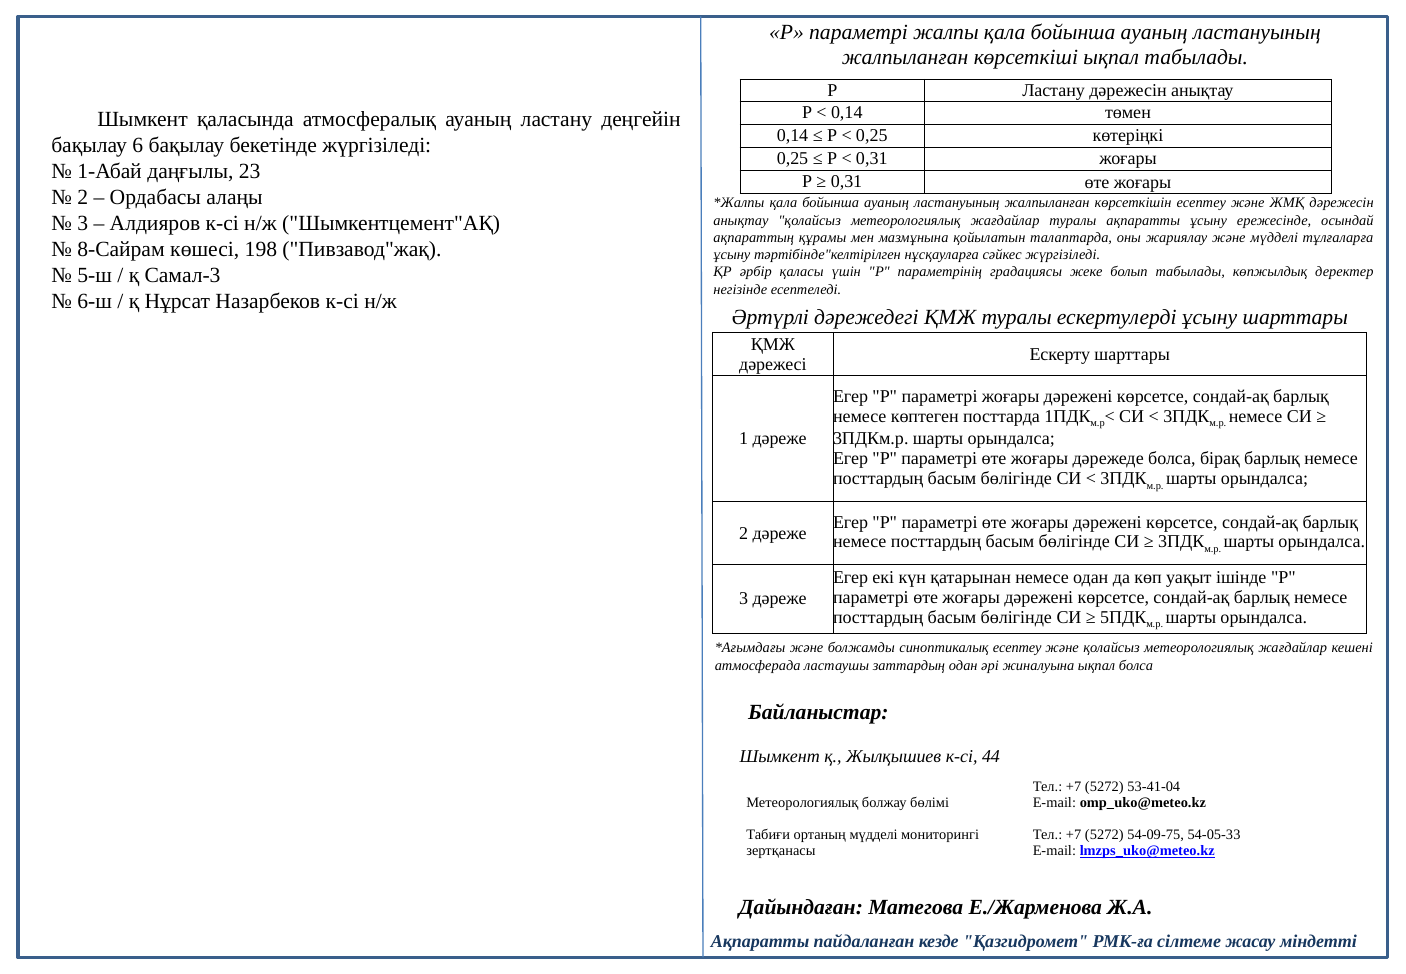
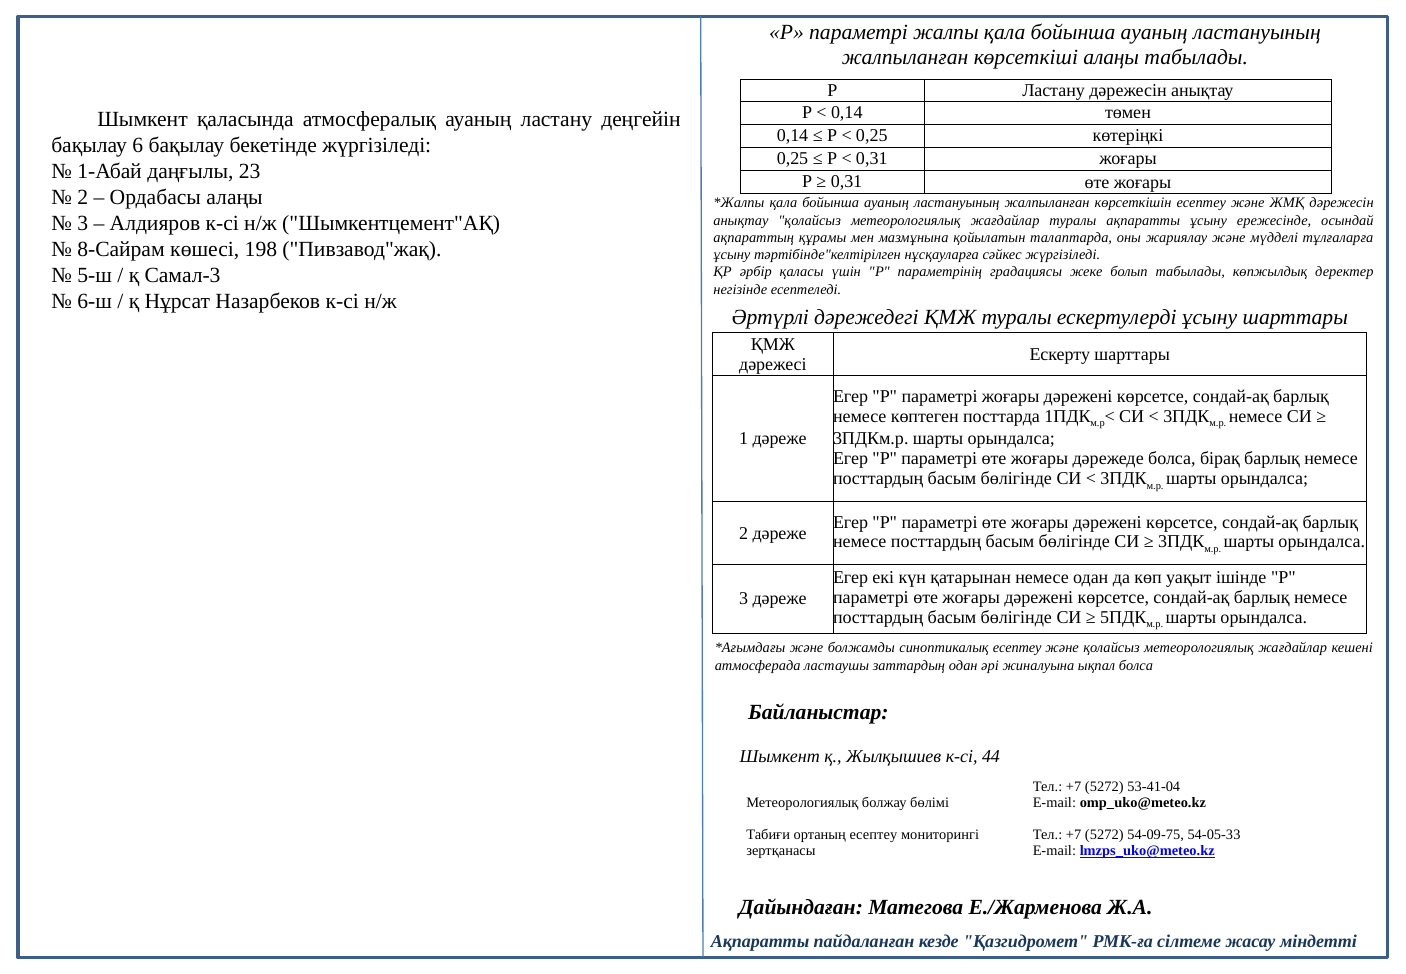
көрсеткіші ықпал: ықпал -> алаңы
ортаның мүдделі: мүдделі -> есептеу
